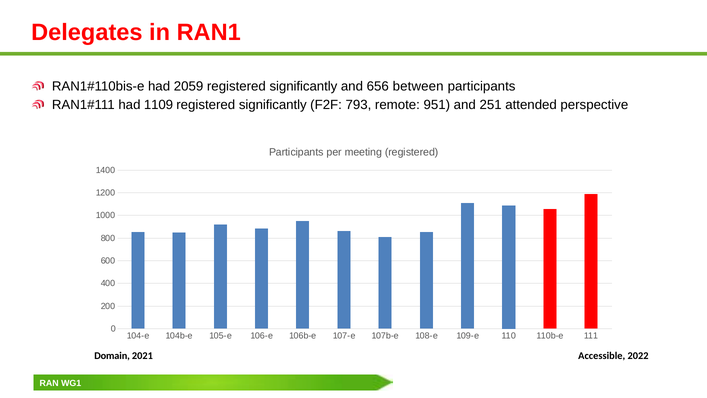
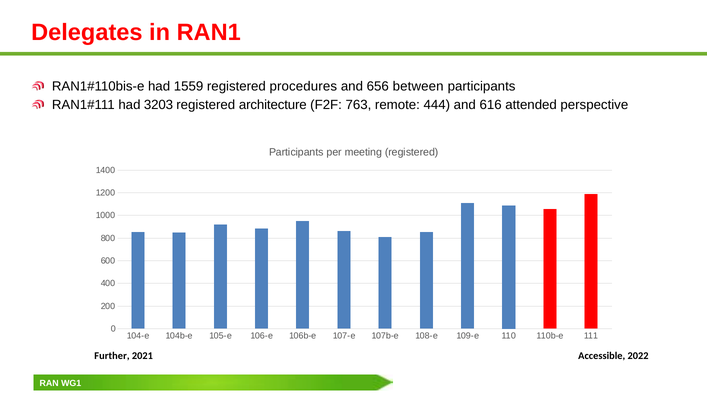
2059: 2059 -> 1559
significantly at (303, 86): significantly -> procedures
1109: 1109 -> 3203
significantly at (273, 105): significantly -> architecture
793: 793 -> 763
951: 951 -> 444
251: 251 -> 616
Domain: Domain -> Further
